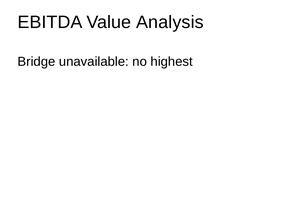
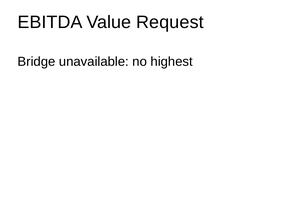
Analysis: Analysis -> Request
